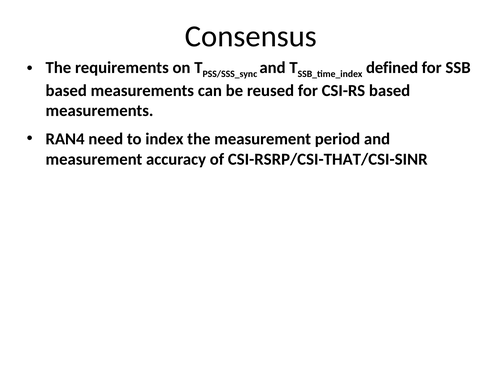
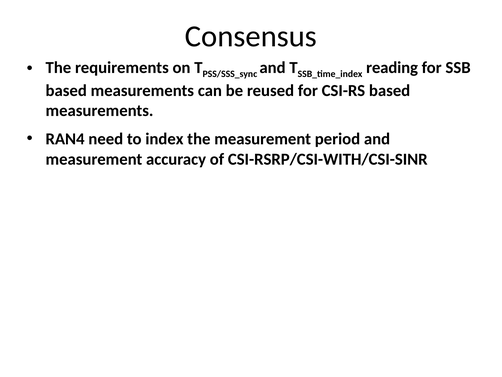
defined: defined -> reading
CSI-RSRP/CSI-THAT/CSI-SINR: CSI-RSRP/CSI-THAT/CSI-SINR -> CSI-RSRP/CSI-WITH/CSI-SINR
